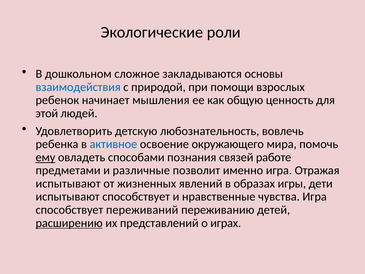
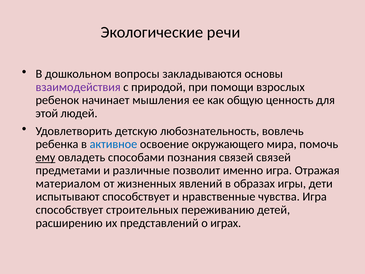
роли: роли -> речи
сложное: сложное -> вопросы
взаимодействия colour: blue -> purple
связей работе: работе -> связей
испытывают at (68, 183): испытывают -> материалом
переживаний: переживаний -> строительных
расширению underline: present -> none
